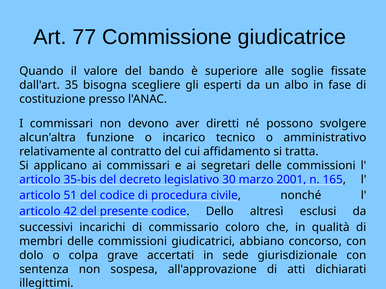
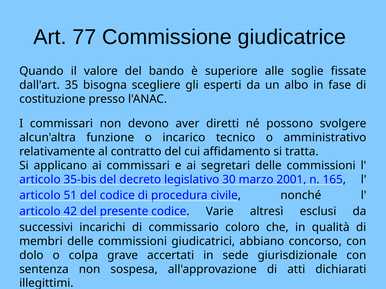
Dello: Dello -> Varie
